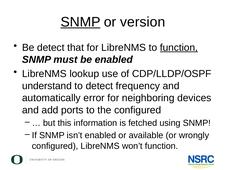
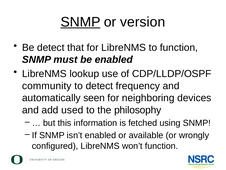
function at (179, 47) underline: present -> none
understand: understand -> community
error: error -> seen
ports: ports -> used
the configured: configured -> philosophy
